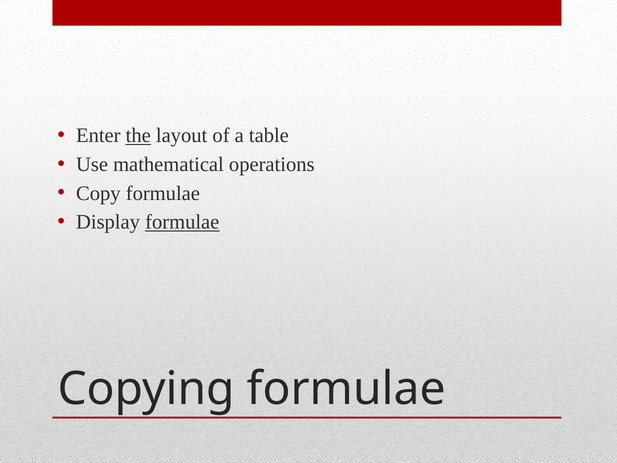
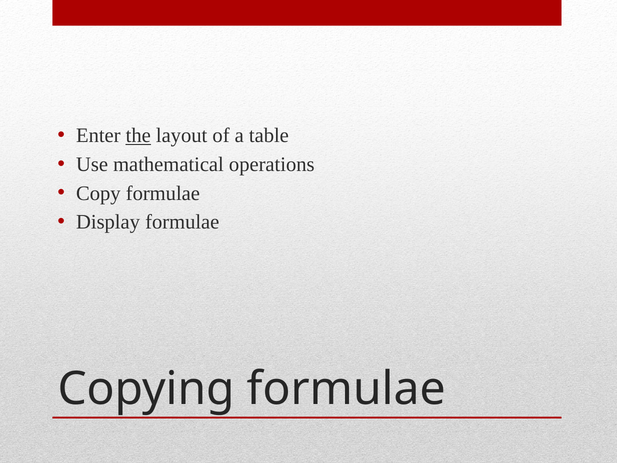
formulae at (182, 222) underline: present -> none
